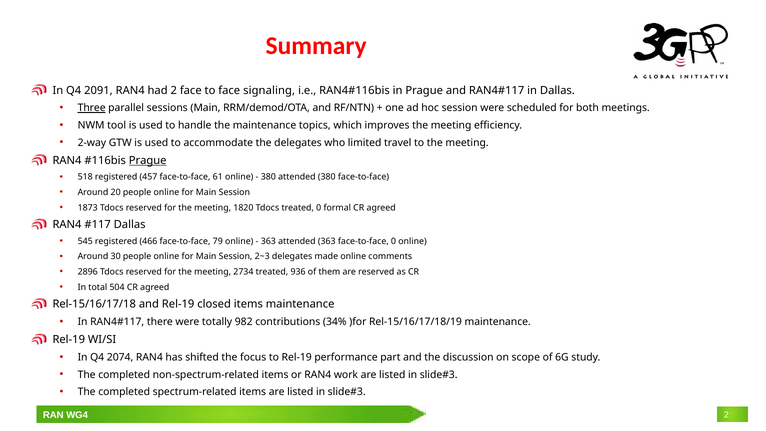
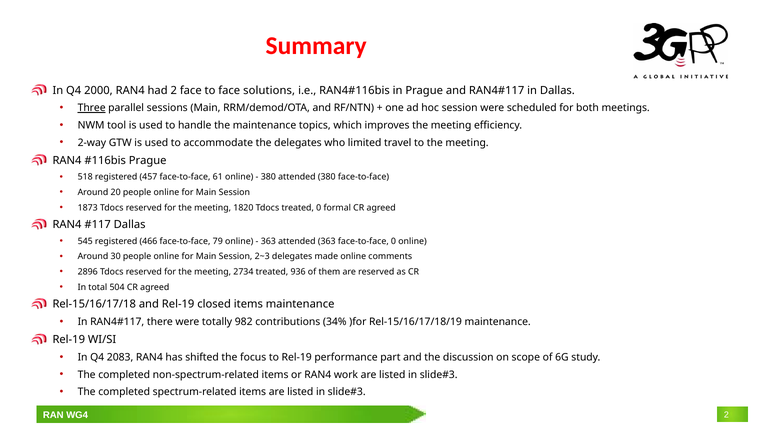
2091: 2091 -> 2000
signaling: signaling -> solutions
Prague at (148, 160) underline: present -> none
2074: 2074 -> 2083
